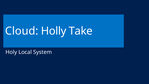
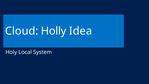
Take: Take -> Idea
